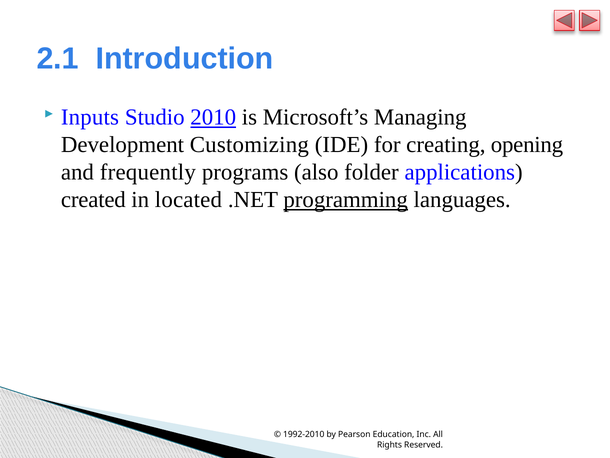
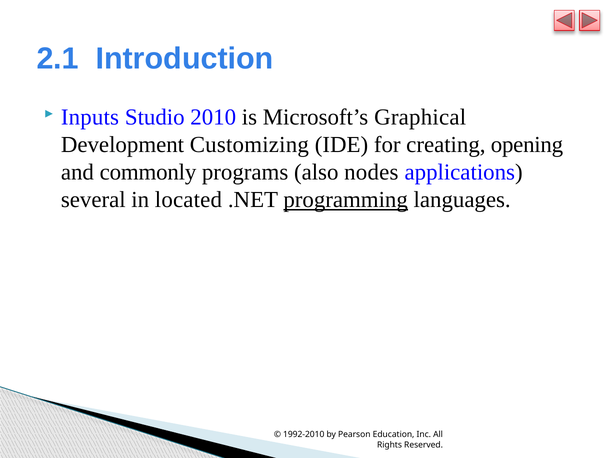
2010 underline: present -> none
Managing: Managing -> Graphical
frequently: frequently -> commonly
folder: folder -> nodes
created: created -> several
